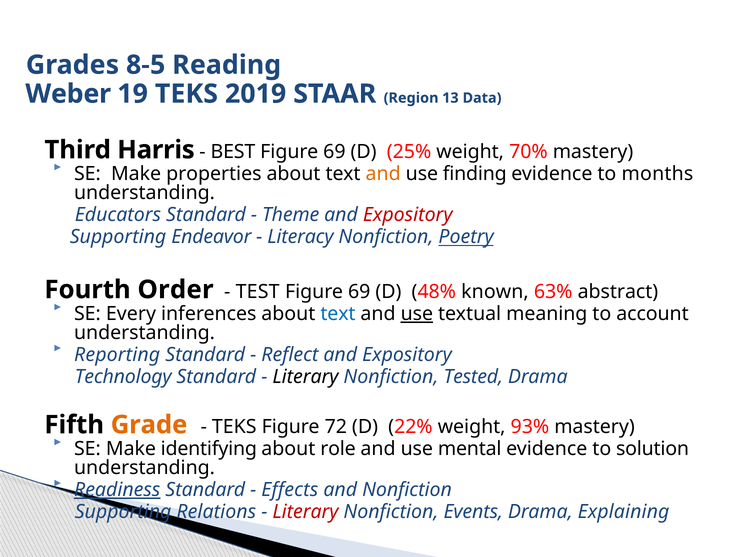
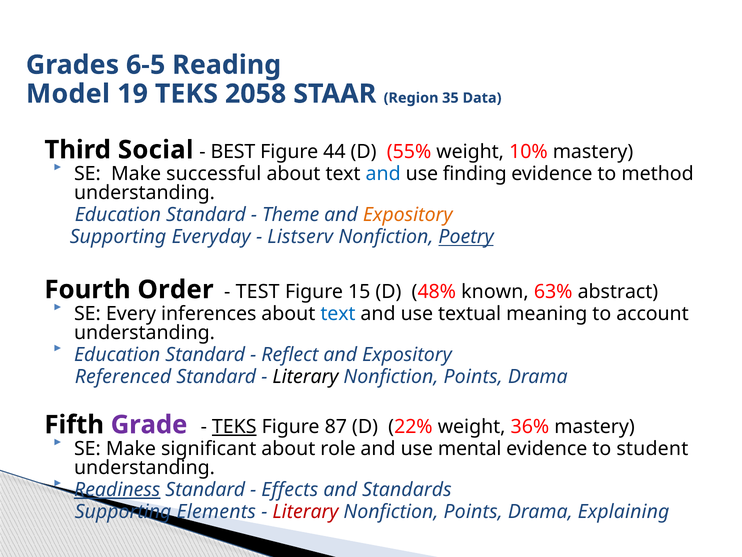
8-5: 8-5 -> 6-5
Weber: Weber -> Model
2019: 2019 -> 2058
13: 13 -> 35
Harris: Harris -> Social
69 at (334, 152): 69 -> 44
25%: 25% -> 55%
70%: 70% -> 10%
properties: properties -> successful
and at (383, 174) colour: orange -> blue
months: months -> method
Educators at (118, 215): Educators -> Education
Expository at (408, 215) colour: red -> orange
Endeavor: Endeavor -> Everyday
Literacy: Literacy -> Listserv
69 at (359, 291): 69 -> 15
use at (417, 314) underline: present -> none
Reporting at (117, 354): Reporting -> Education
Technology: Technology -> Referenced
Tested at (473, 376): Tested -> Points
Grade colour: orange -> purple
TEKS at (234, 426) underline: none -> present
72: 72 -> 87
93%: 93% -> 36%
identifying: identifying -> significant
solution: solution -> student
and Nonfiction: Nonfiction -> Standards
Relations: Relations -> Elements
Events at (473, 511): Events -> Points
